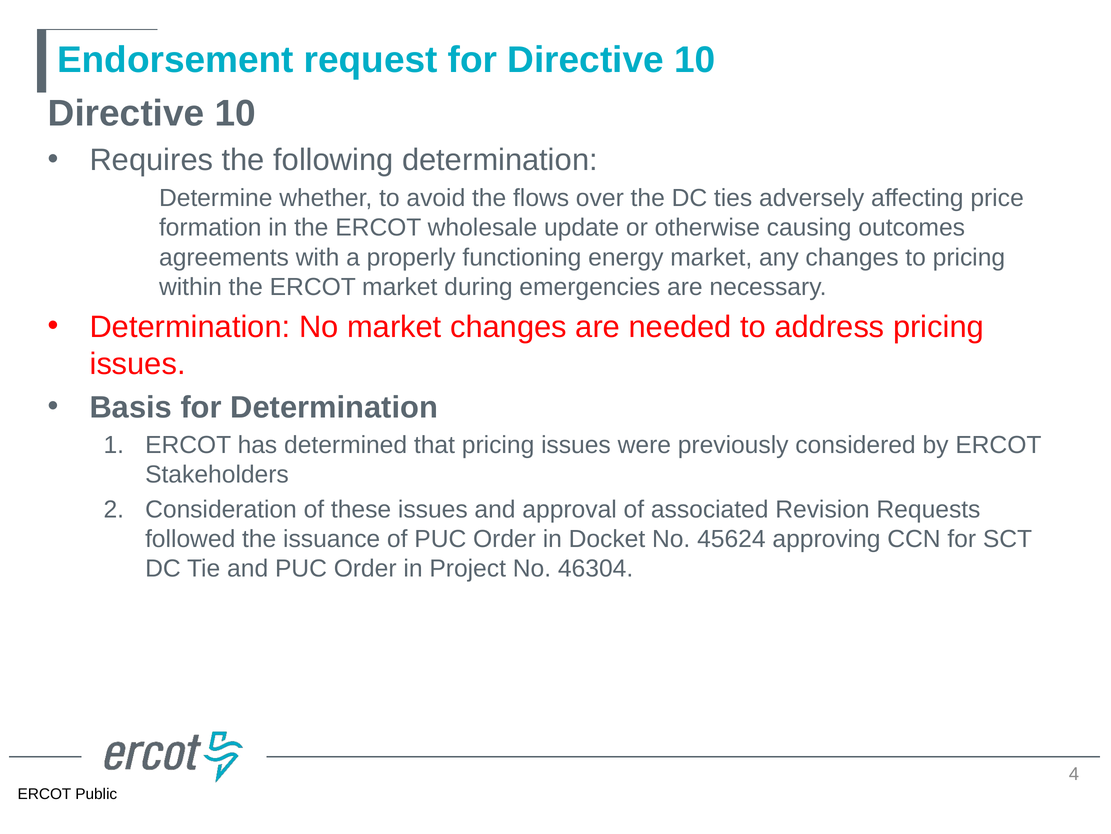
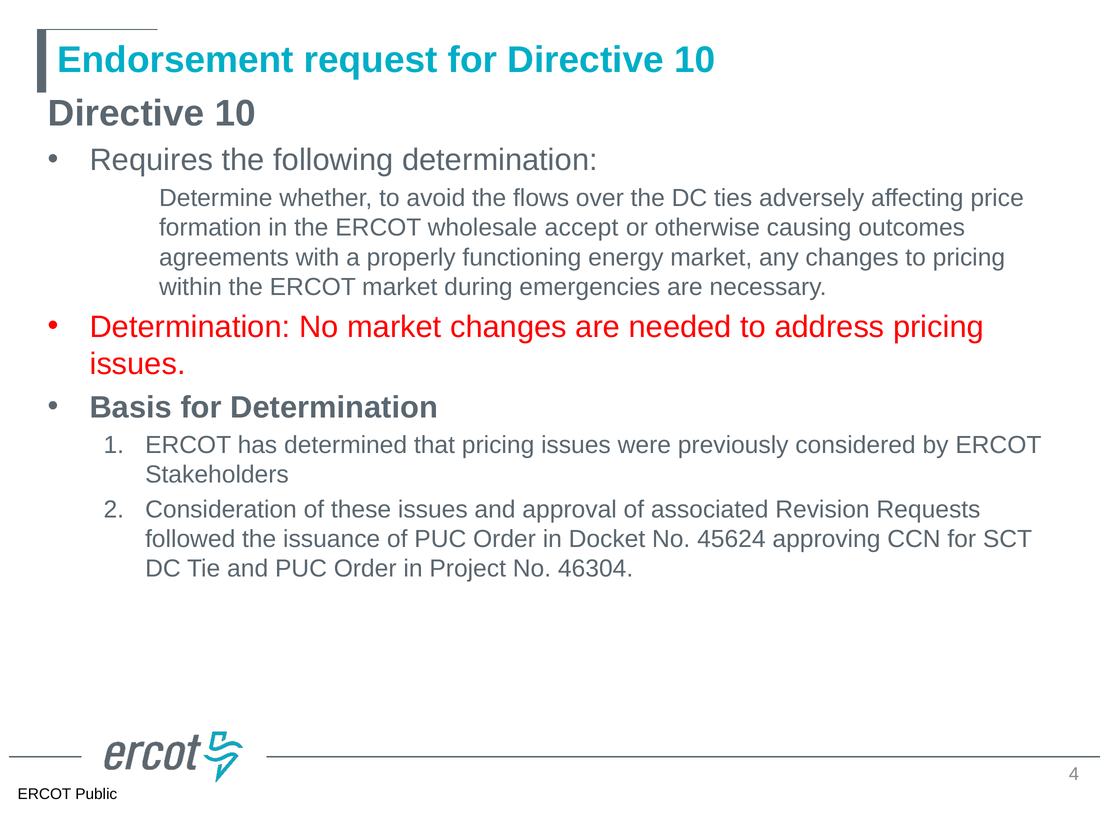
update: update -> accept
